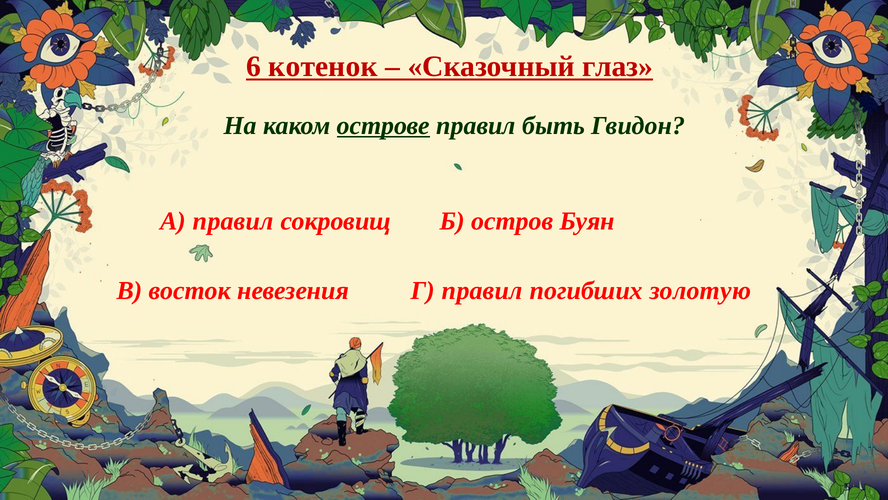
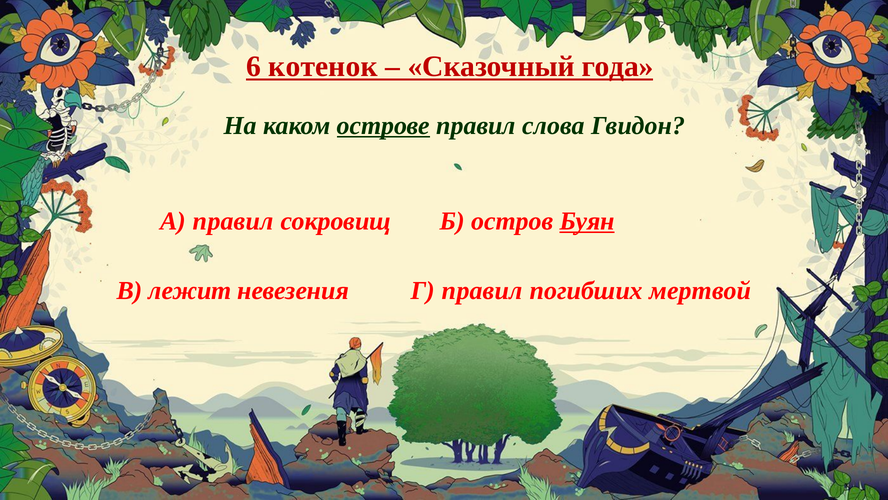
глаз: глаз -> года
быть: быть -> слова
Буян underline: none -> present
восток: восток -> лежит
золотую: золотую -> мертвой
